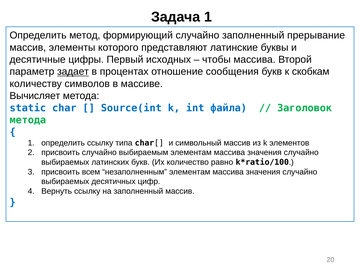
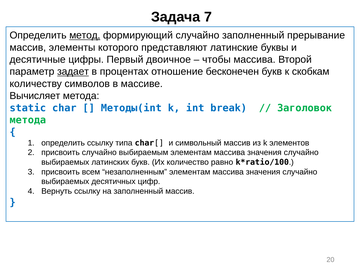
Задача 1: 1 -> 7
метод underline: none -> present
исходных: исходных -> двоичное
сообщения: сообщения -> бесконечен
Source(int: Source(int -> Методы(int
файла: файла -> break
